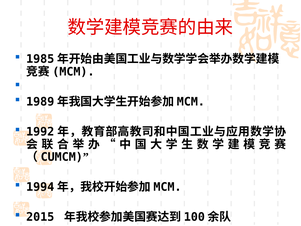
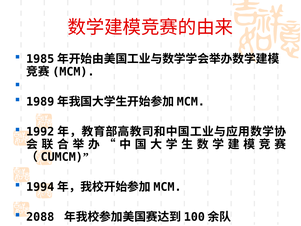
2015: 2015 -> 2088
